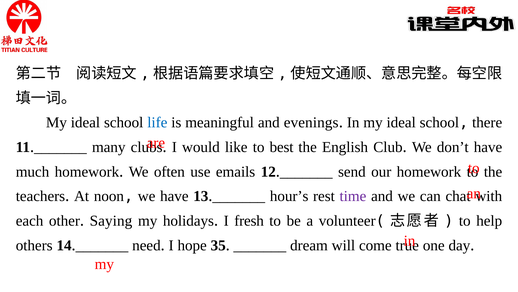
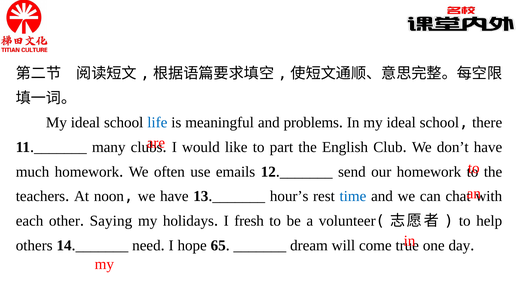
evenings: evenings -> problems
best: best -> part
time colour: purple -> blue
35: 35 -> 65
